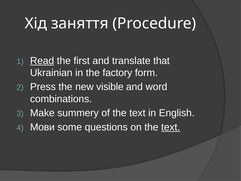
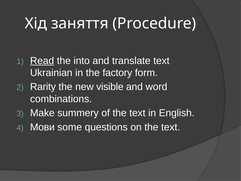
first: first -> into
translate that: that -> text
Press: Press -> Rarity
text at (171, 127) underline: present -> none
